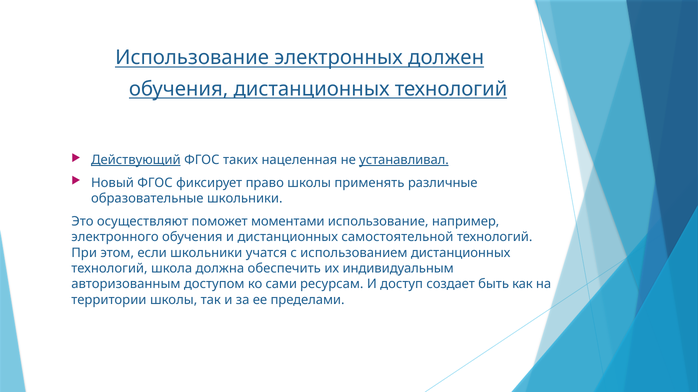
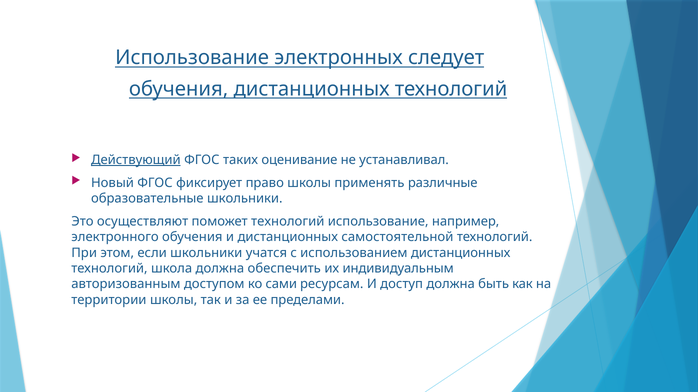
должен: должен -> следует
нацеленная: нацеленная -> оценивание
устанавливал underline: present -> none
поможет моментами: моментами -> технологий
доступ создает: создает -> должна
